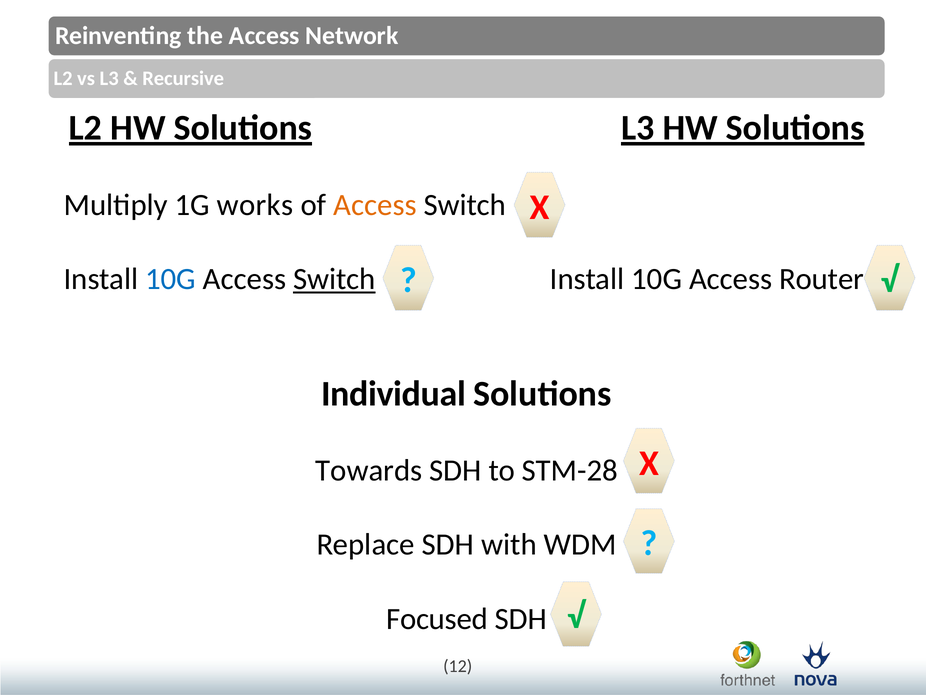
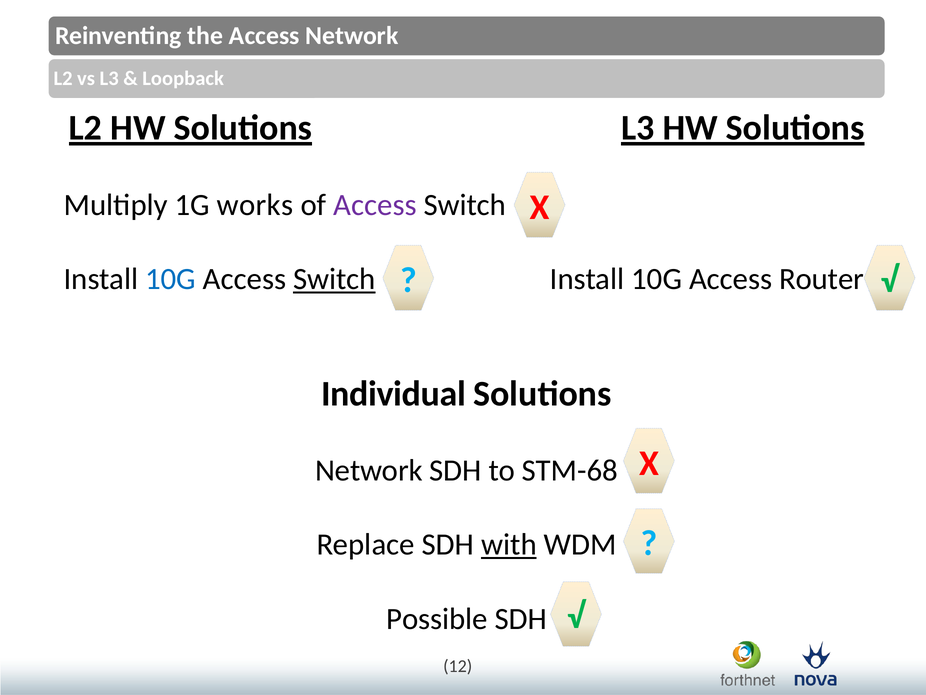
Recursive: Recursive -> Loopback
Access at (375, 205) colour: orange -> purple
Towards at (369, 470): Towards -> Network
STM-28: STM-28 -> STM-68
with underline: none -> present
Focused: Focused -> Possible
